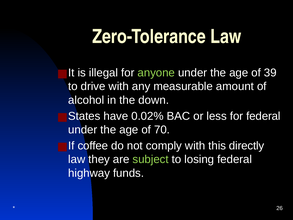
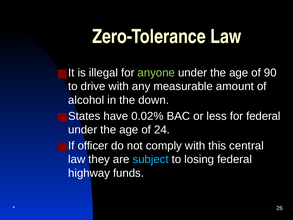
39: 39 -> 90
70: 70 -> 24
coffee: coffee -> officer
directly: directly -> central
subject colour: light green -> light blue
